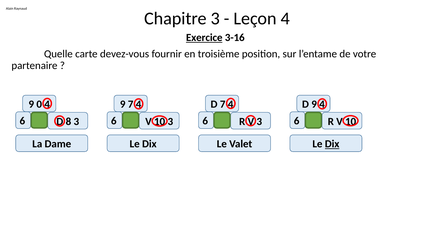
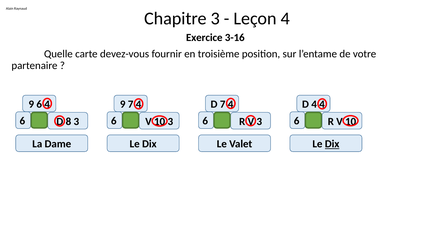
Exercice underline: present -> none
9 0: 0 -> 6
D 9: 9 -> 4
